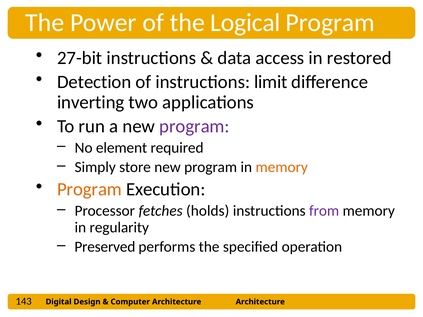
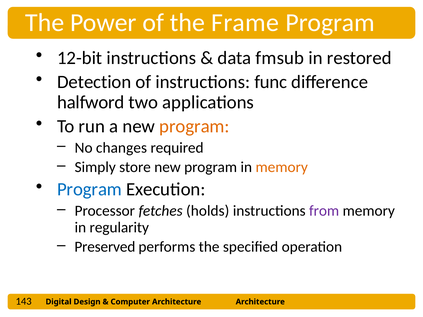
Logical: Logical -> Frame
27-bit: 27-bit -> 12-bit
access: access -> fmsub
limit: limit -> func
inverting: inverting -> halfword
program at (194, 126) colour: purple -> orange
element: element -> changes
Program at (90, 190) colour: orange -> blue
